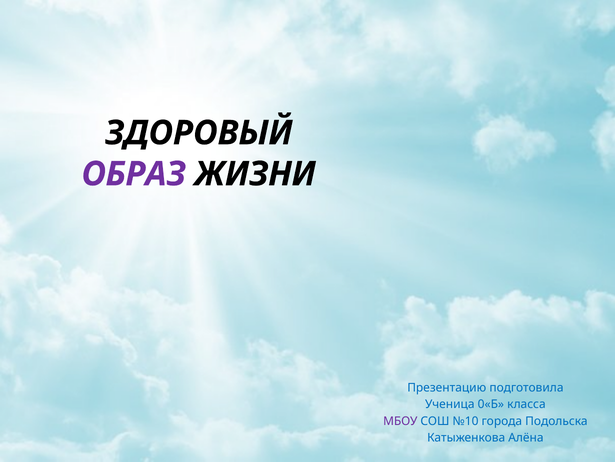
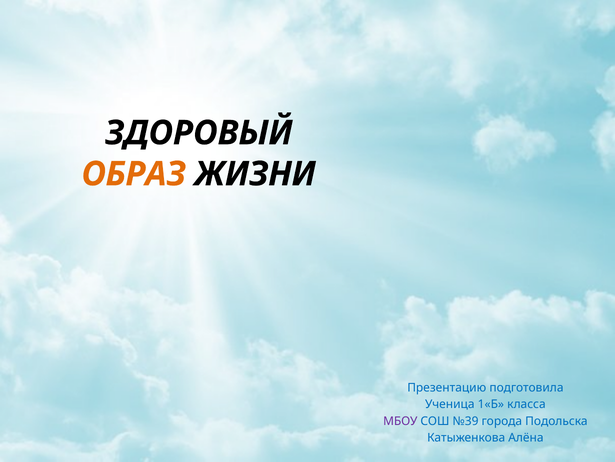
ОБРАЗ colour: purple -> orange
0«Б: 0«Б -> 1«Б
№10: №10 -> №39
